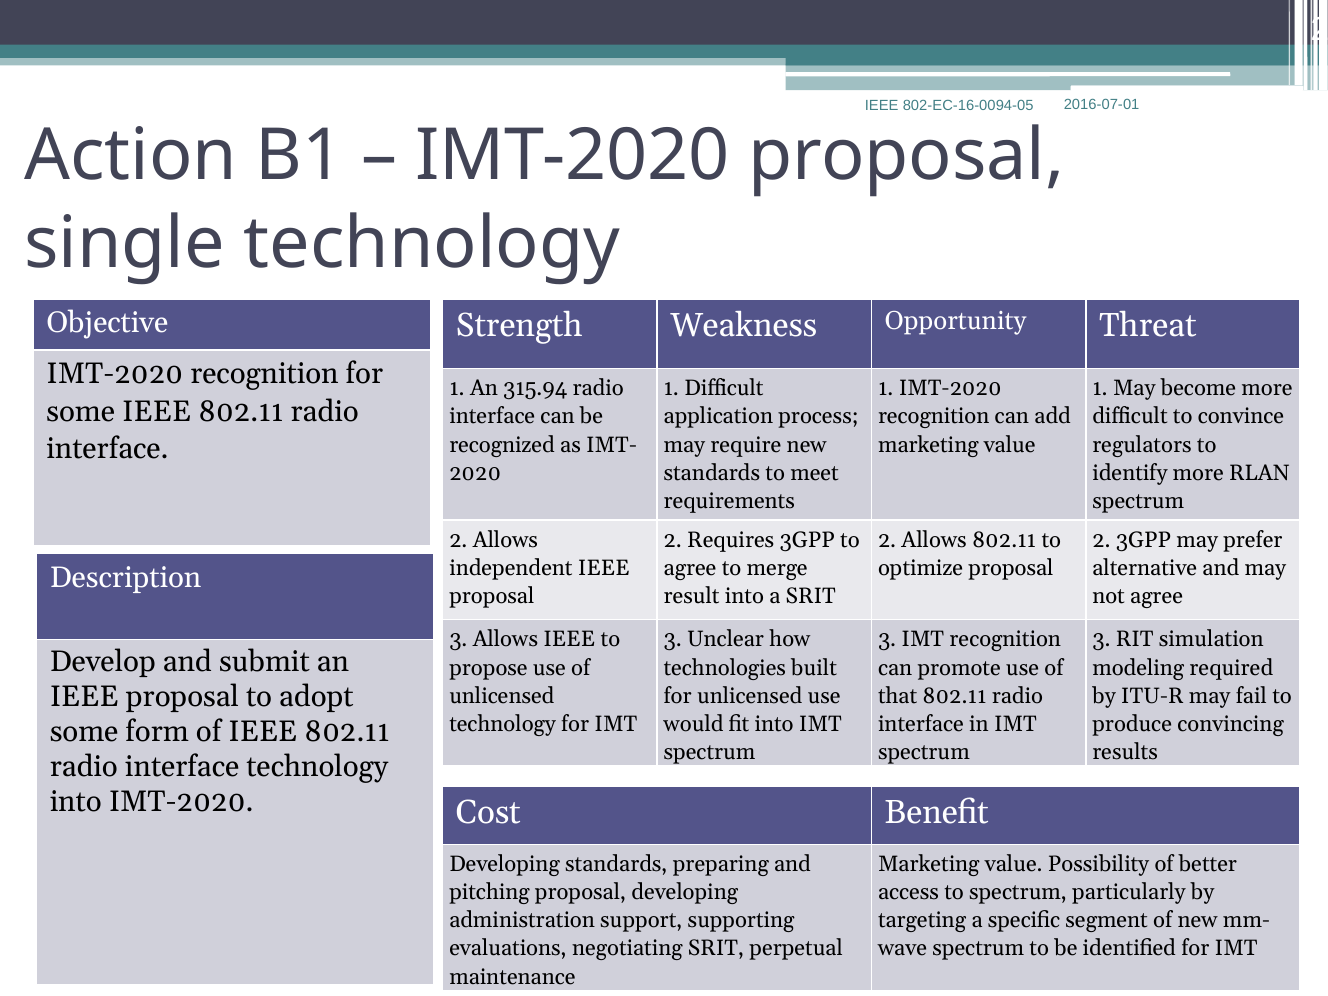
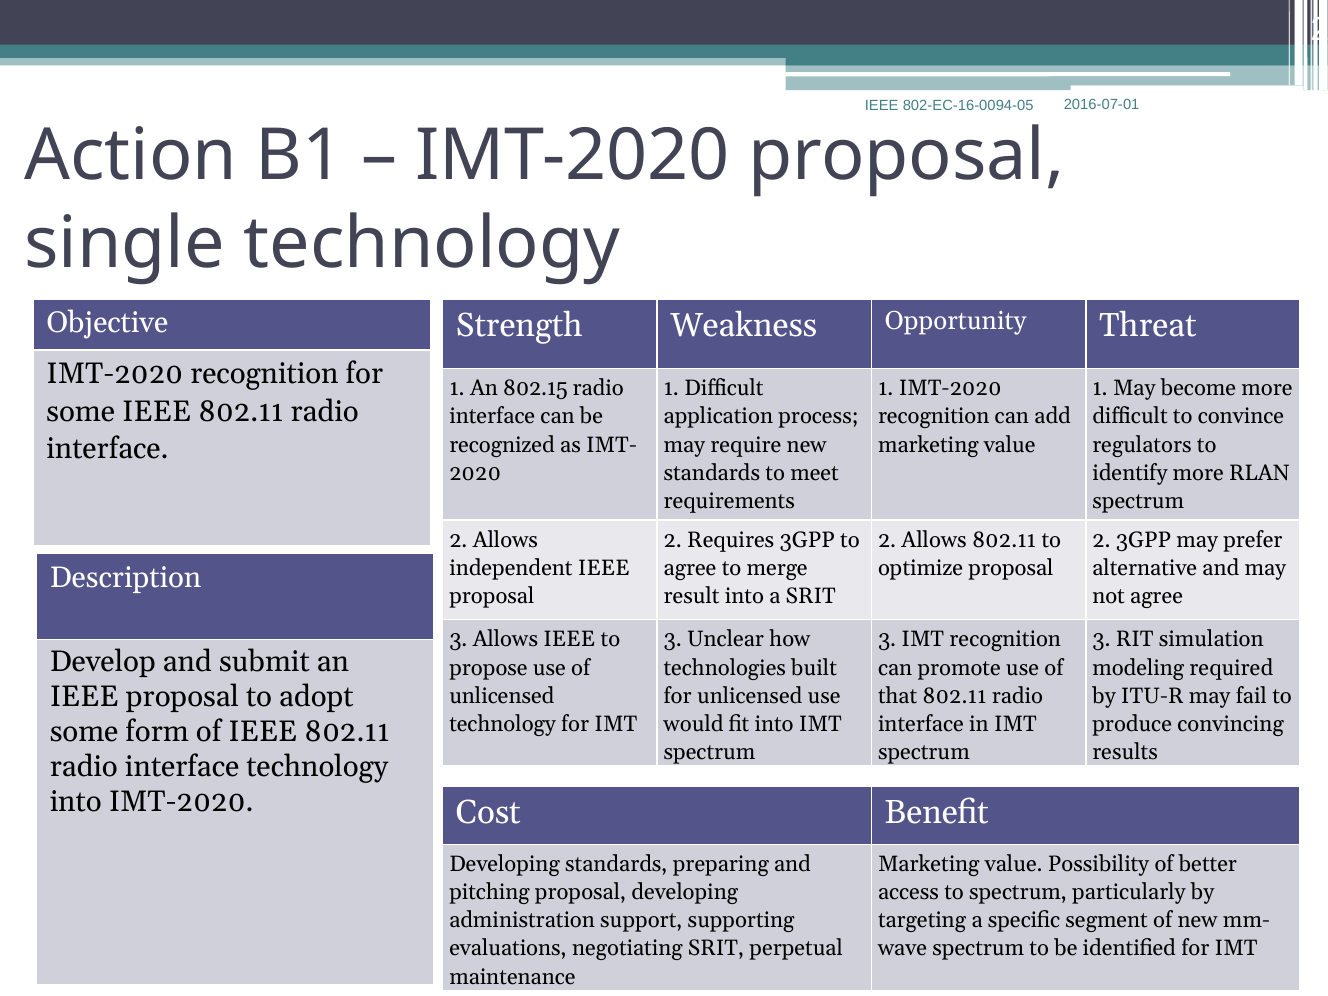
315.94: 315.94 -> 802.15
